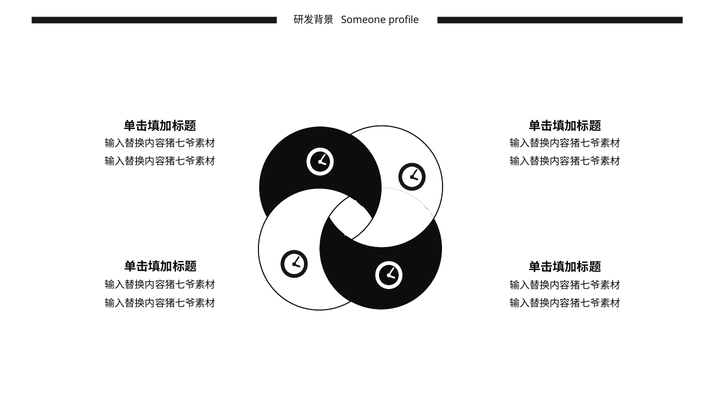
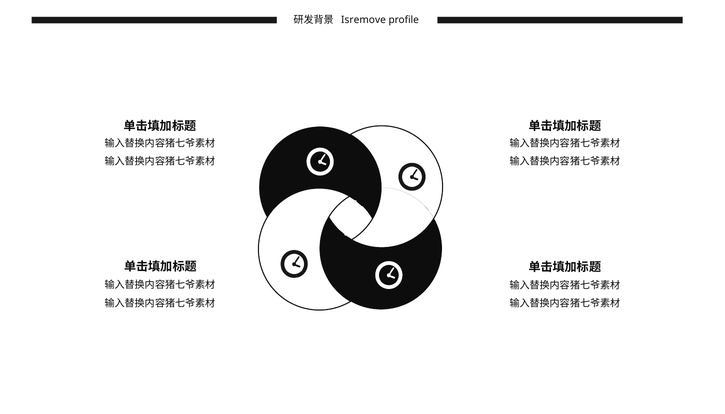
Someone: Someone -> Isremove
